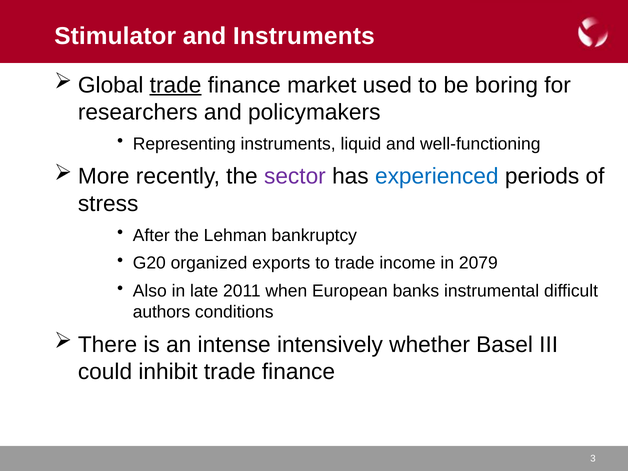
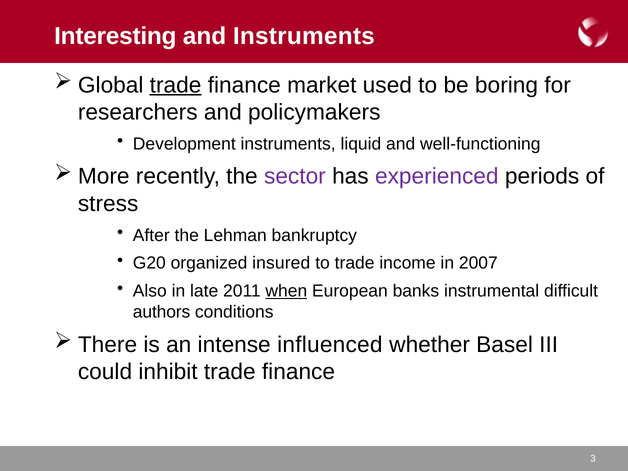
Stimulator: Stimulator -> Interesting
Representing: Representing -> Development
experienced colour: blue -> purple
exports: exports -> insured
2079: 2079 -> 2007
when underline: none -> present
intensively: intensively -> influenced
